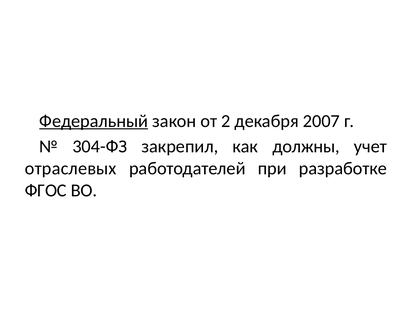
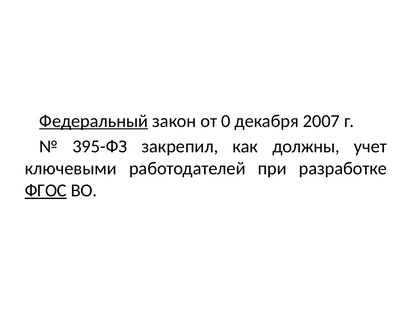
2: 2 -> 0
304-ФЗ: 304-ФЗ -> 395-ФЗ
отраслевых: отраслевых -> ключевыми
ФГОС underline: none -> present
